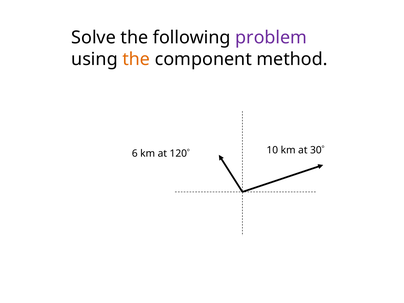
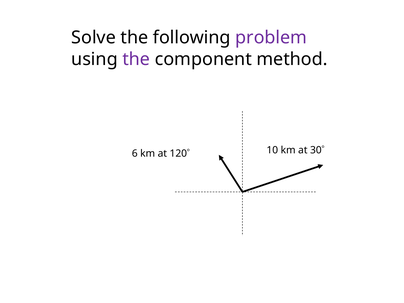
the at (136, 59) colour: orange -> purple
